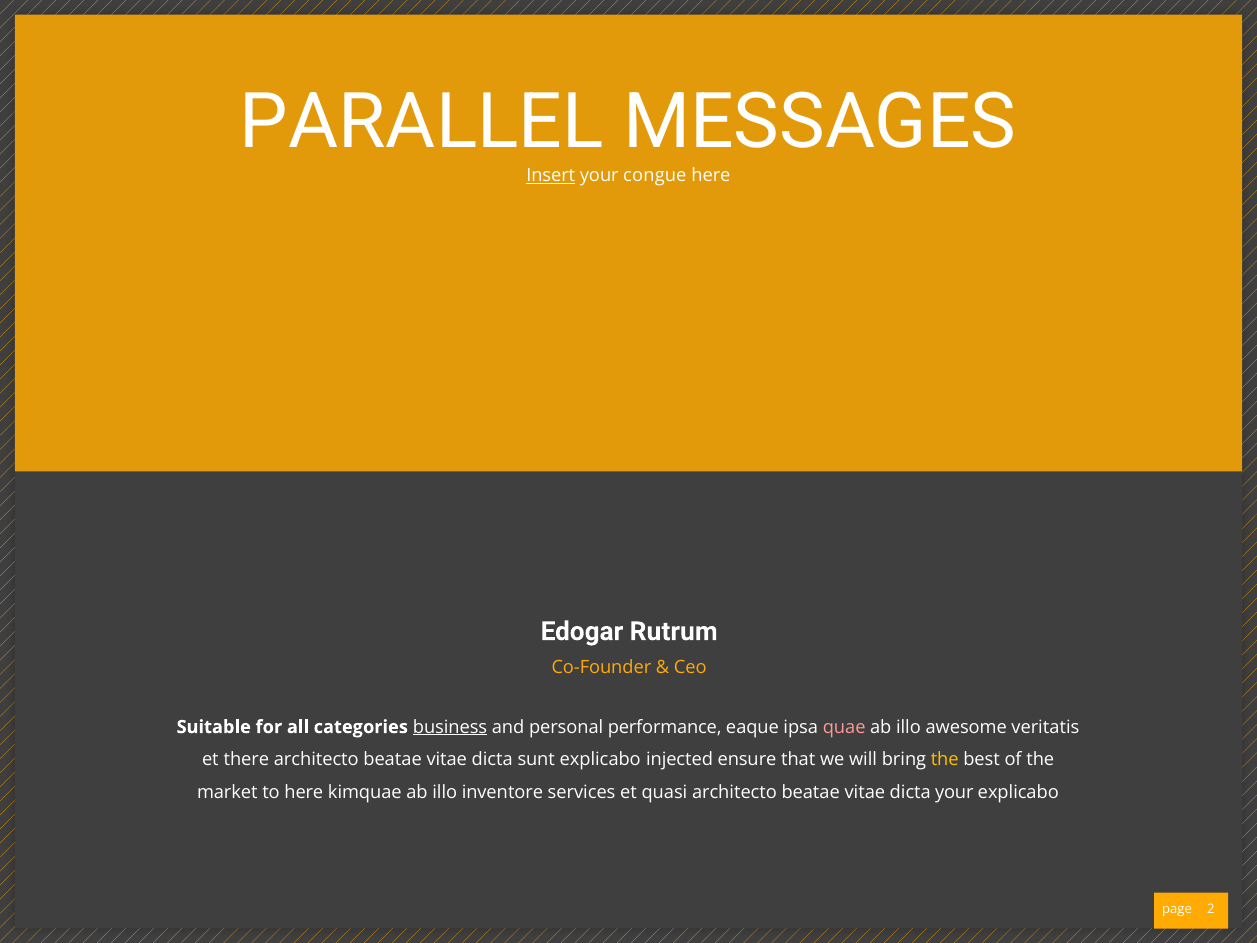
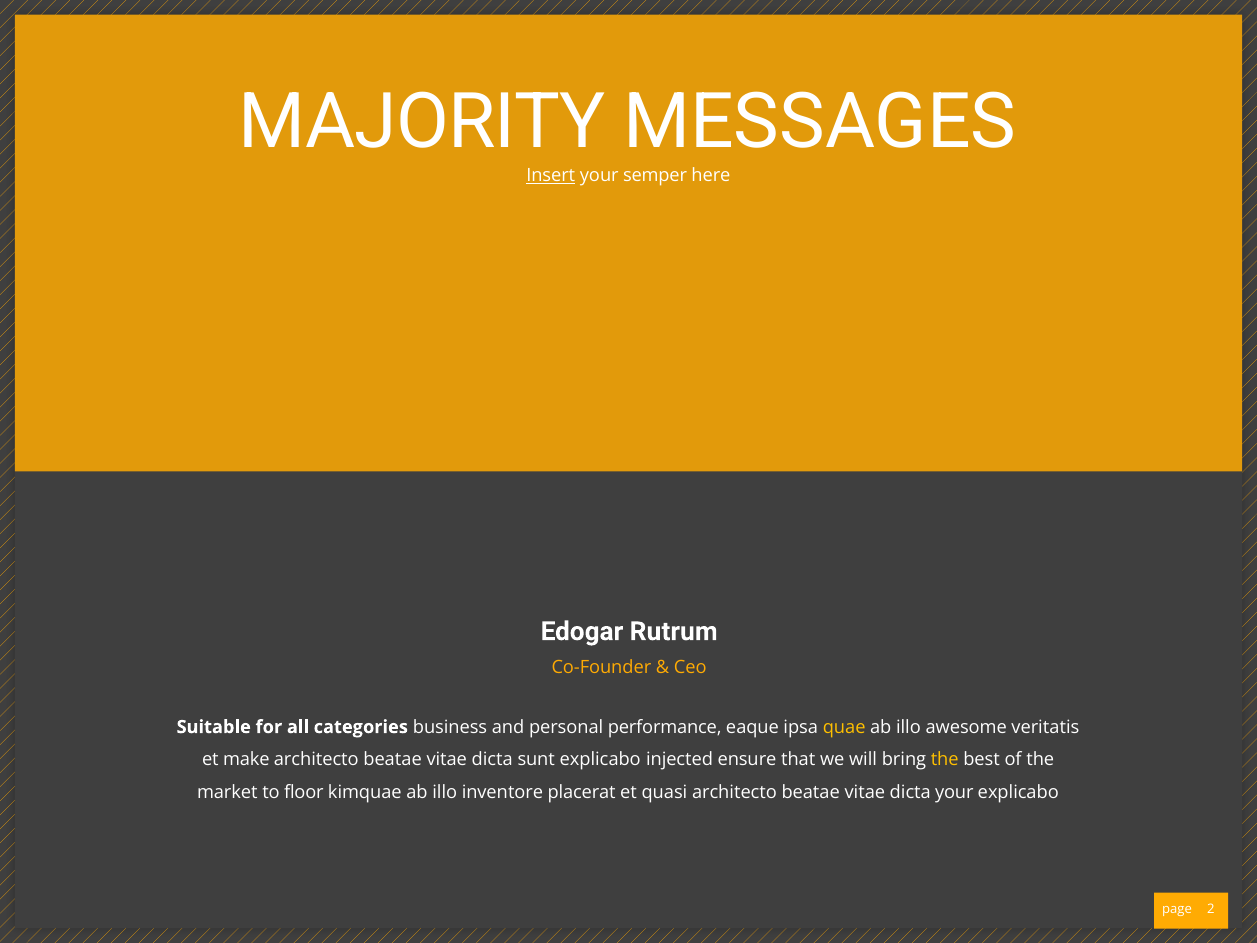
PARALLEL: PARALLEL -> MAJORITY
congue: congue -> semper
business underline: present -> none
quae colour: pink -> yellow
there: there -> make
to here: here -> floor
services: services -> placerat
